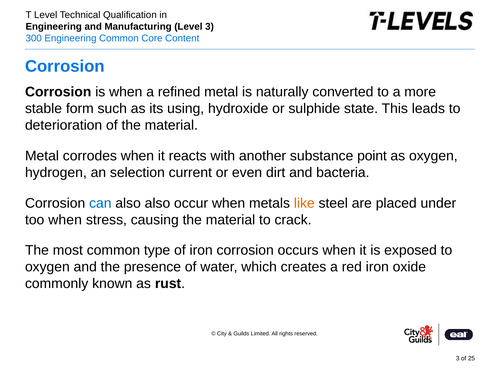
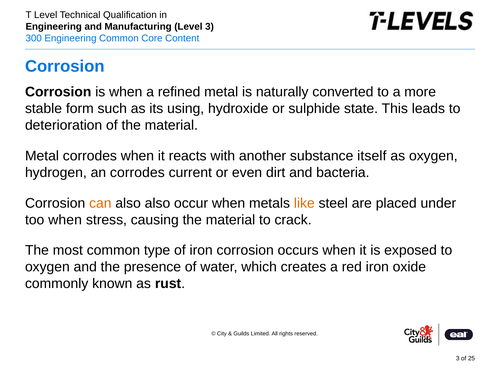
point: point -> itself
an selection: selection -> corrodes
can colour: blue -> orange
